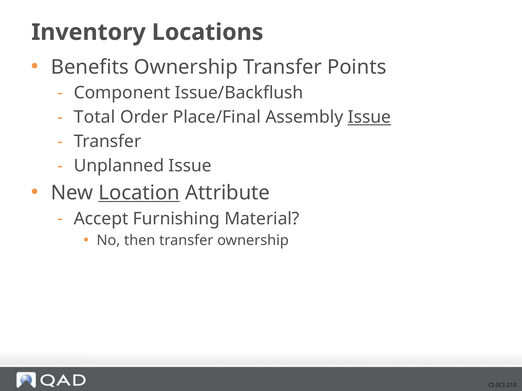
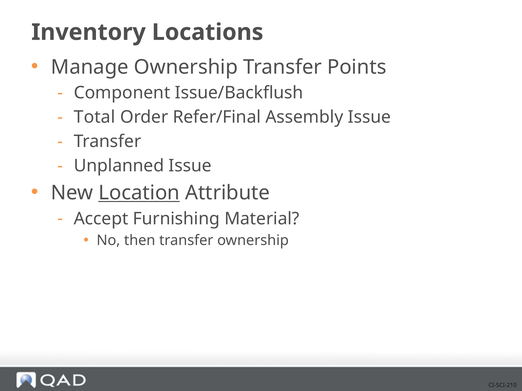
Benefits: Benefits -> Manage
Place/Final: Place/Final -> Refer/Final
Issue at (369, 117) underline: present -> none
